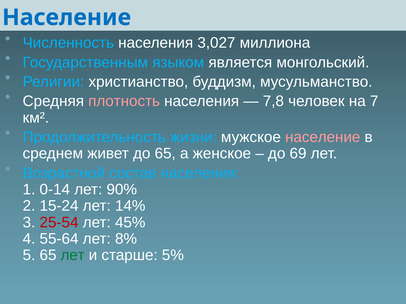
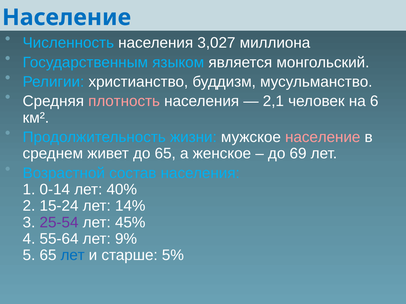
7,8: 7,8 -> 2,1
7: 7 -> 6
90%: 90% -> 40%
25-54 colour: red -> purple
8%: 8% -> 9%
лет at (73, 256) colour: green -> blue
